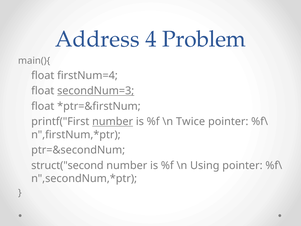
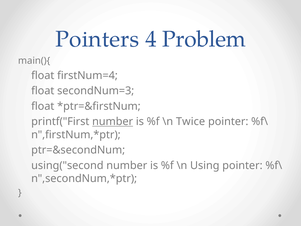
Address: Address -> Pointers
secondNum=3 underline: present -> none
struct("second: struct("second -> using("second
